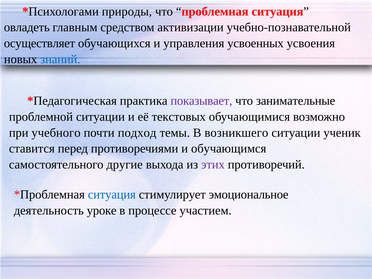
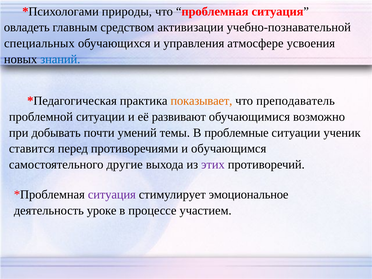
осуществляет: осуществляет -> специальных
усвоенных: усвоенных -> атмосфере
показывает colour: purple -> orange
занимательные: занимательные -> преподаватель
текстовых: текстовых -> развивают
учебного: учебного -> добывать
подход: подход -> умений
возникшего: возникшего -> проблемные
ситуация at (112, 195) colour: blue -> purple
